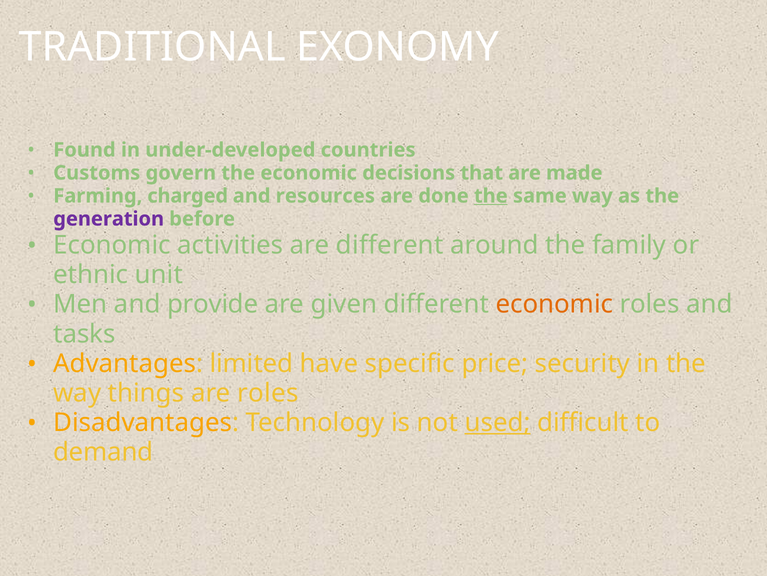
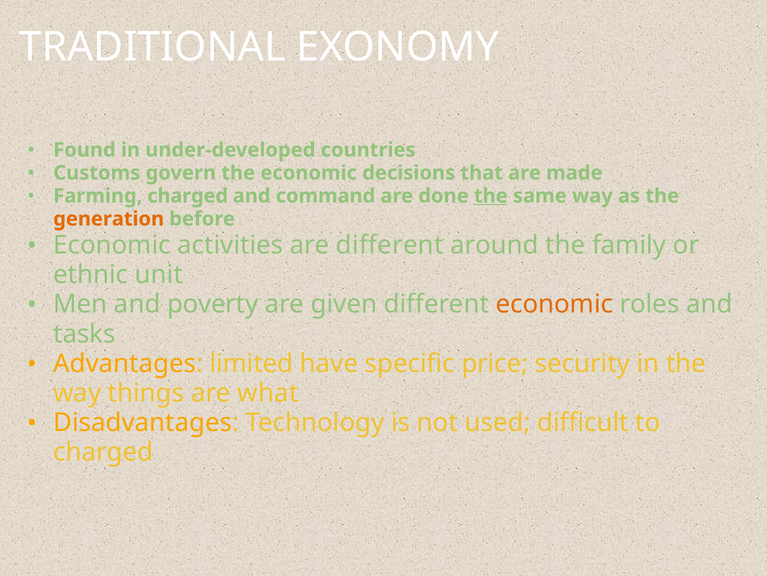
resources: resources -> command
generation colour: purple -> orange
provide: provide -> poverty
are roles: roles -> what
used underline: present -> none
demand at (103, 452): demand -> charged
